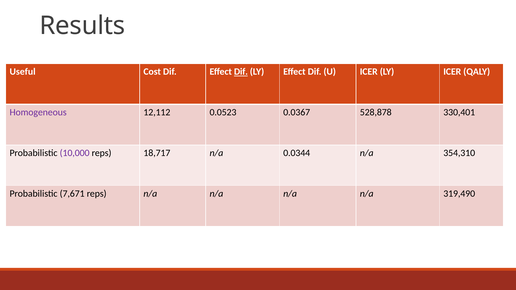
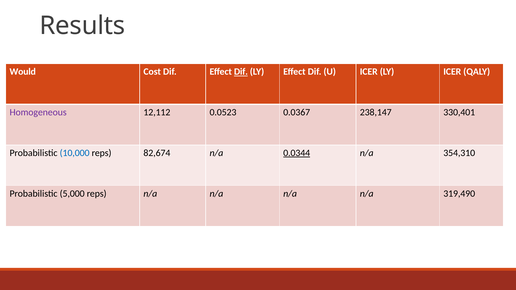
Useful: Useful -> Would
528,878: 528,878 -> 238,147
10,000 colour: purple -> blue
18,717: 18,717 -> 82,674
0.0344 underline: none -> present
7,671: 7,671 -> 5,000
